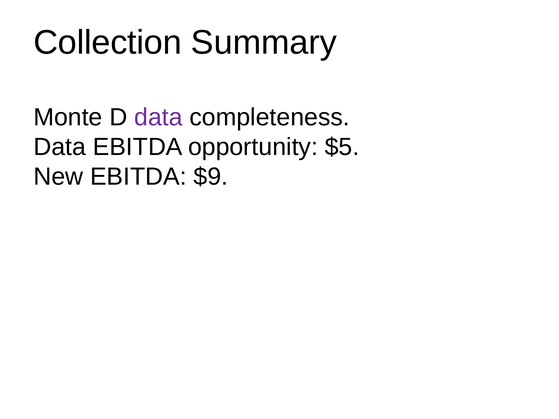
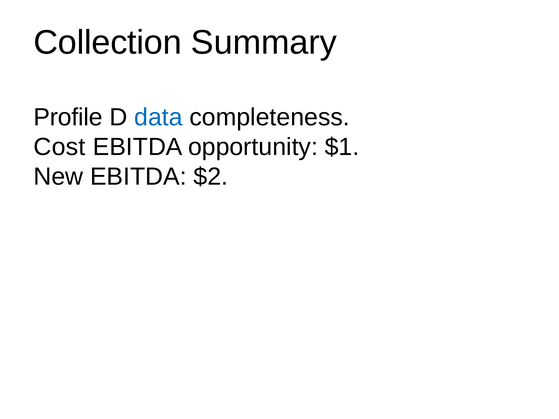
Monte: Monte -> Profile
data at (158, 117) colour: purple -> blue
Data at (60, 147): Data -> Cost
$5: $5 -> $1
$9: $9 -> $2
